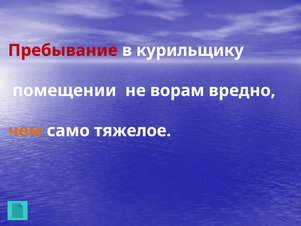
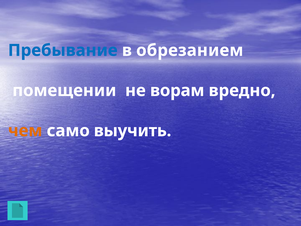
Пребывание colour: red -> blue
курильщику: курильщику -> обрезанием
тяжелое: тяжелое -> выучить
